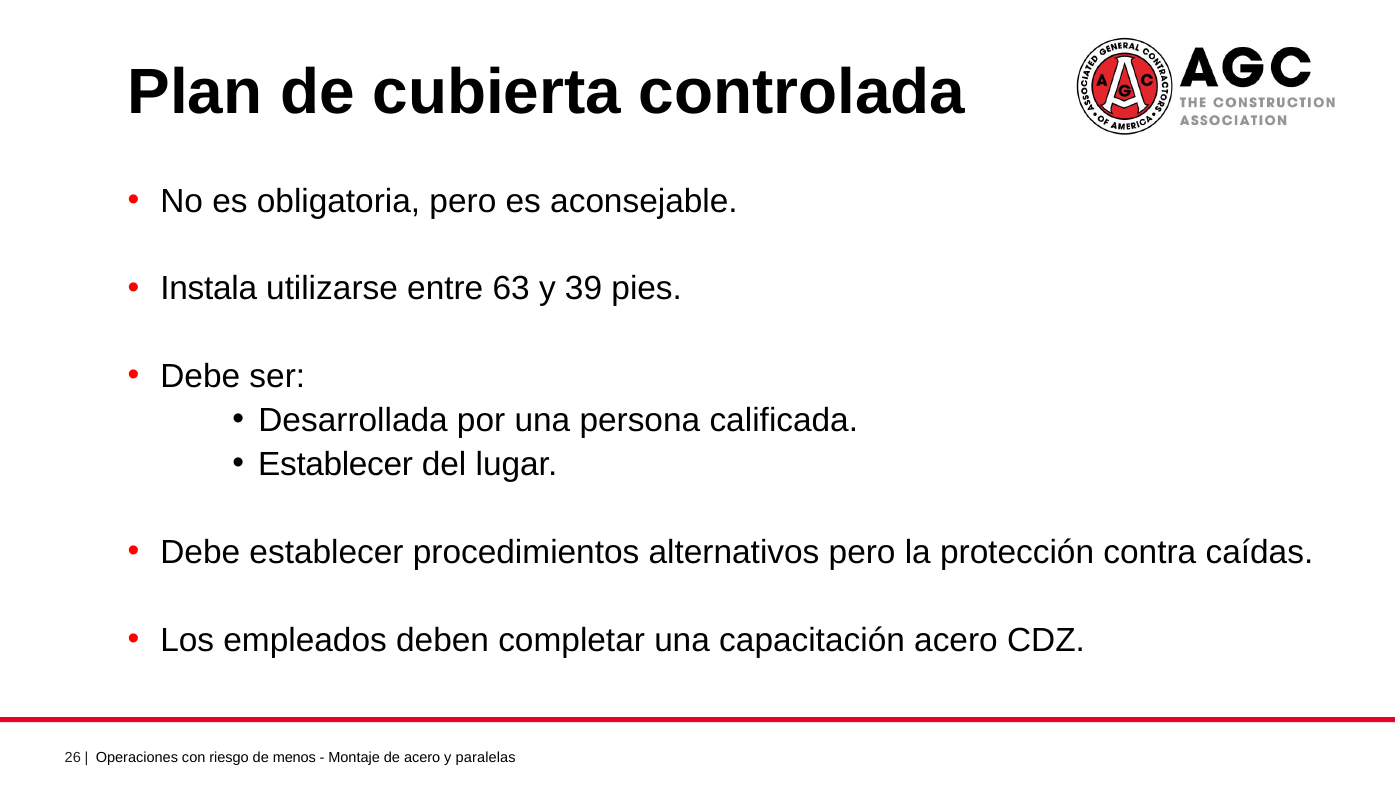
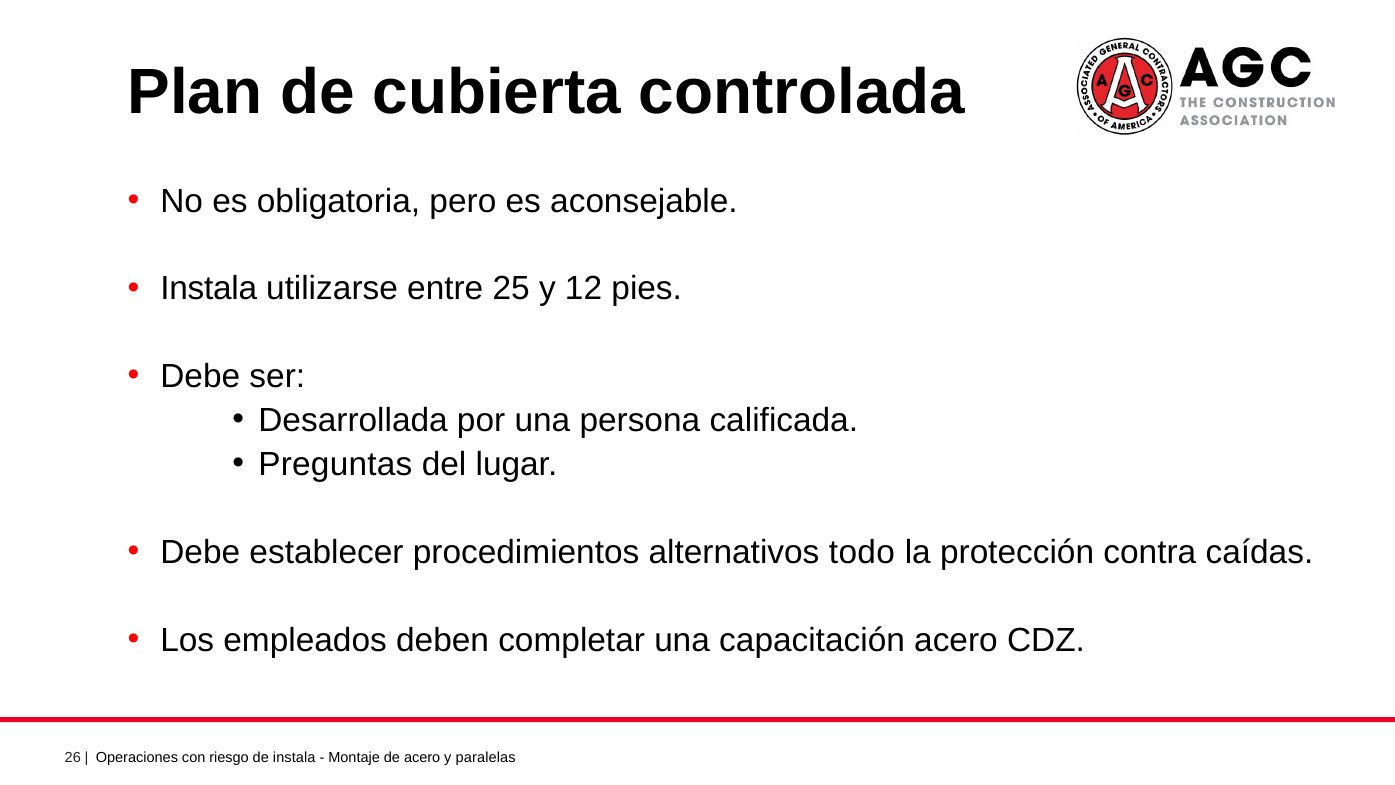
63: 63 -> 25
39: 39 -> 12
Establecer at (336, 464): Establecer -> Preguntas
alternativos pero: pero -> todo
de menos: menos -> instala
